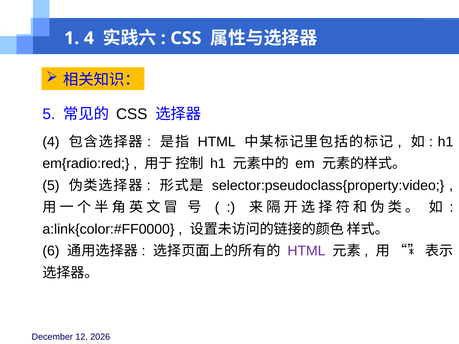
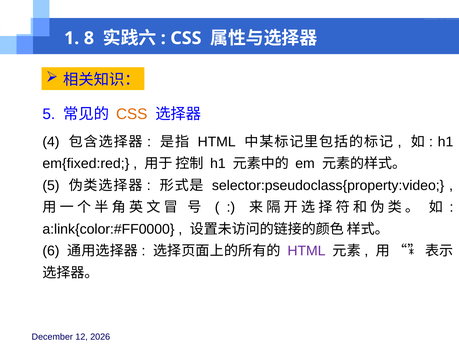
1 4: 4 -> 8
CSS at (132, 114) colour: black -> orange
em{radio:red: em{radio:red -> em{fixed:red
